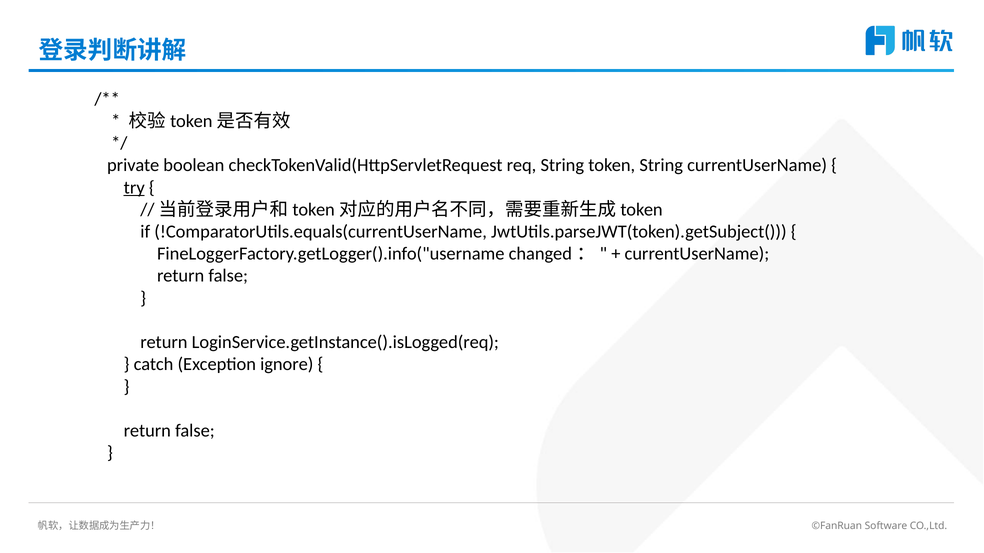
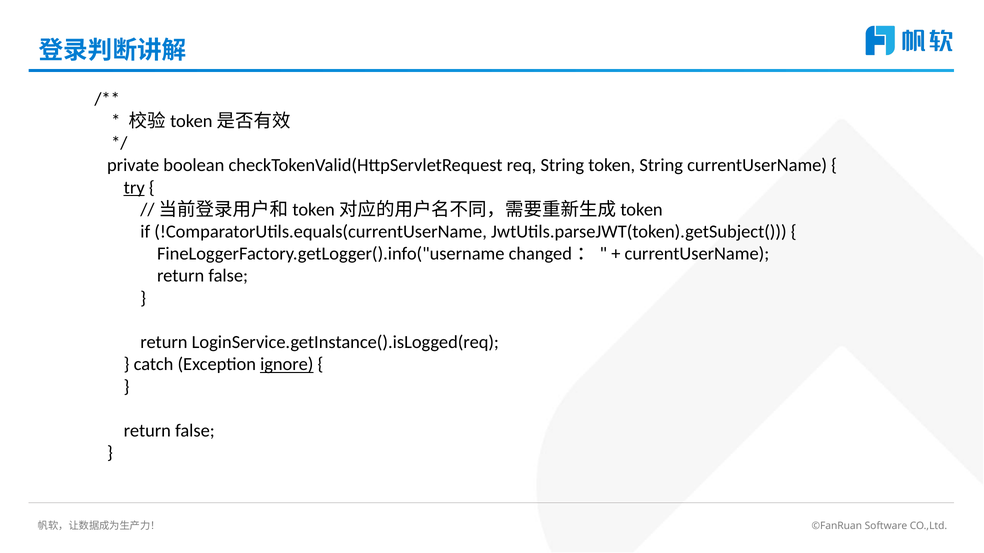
ignore underline: none -> present
